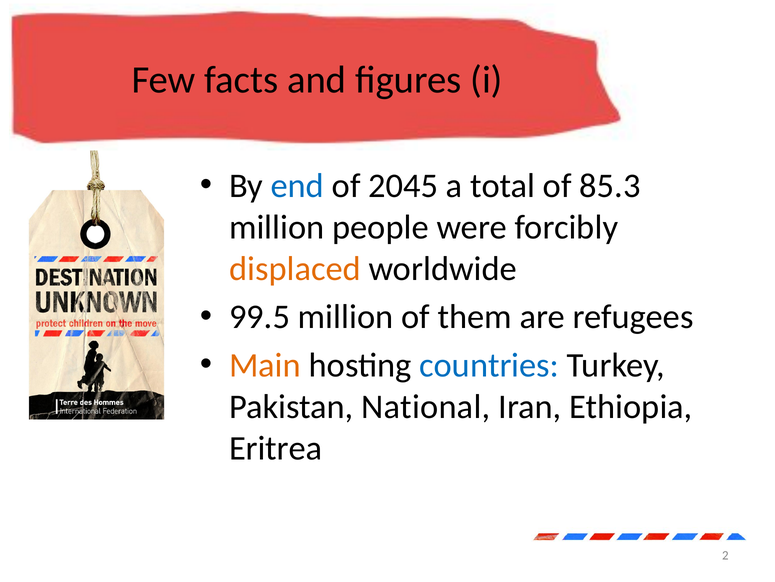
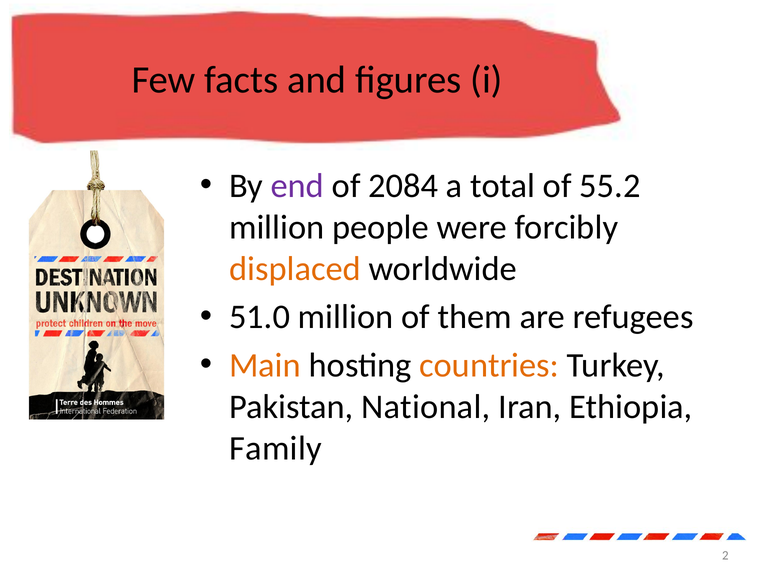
end colour: blue -> purple
2045: 2045 -> 2084
85.3: 85.3 -> 55.2
99.5: 99.5 -> 51.0
countries colour: blue -> orange
Eritrea: Eritrea -> Family
